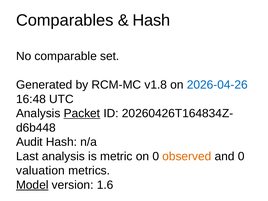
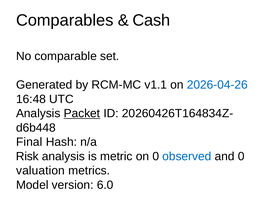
Hash at (151, 20): Hash -> Cash
v1.8: v1.8 -> v1.1
Audit: Audit -> Final
Last: Last -> Risk
observed colour: orange -> blue
Model underline: present -> none
1.6: 1.6 -> 6.0
